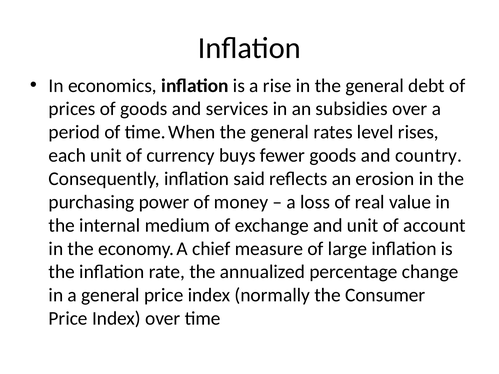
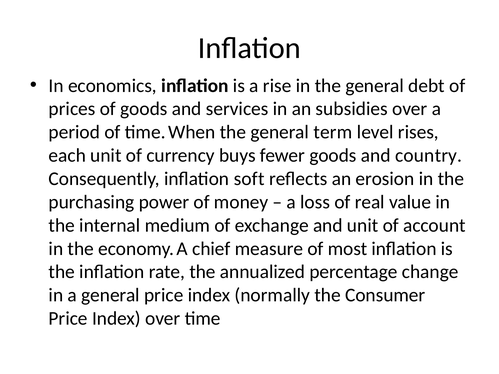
rates: rates -> term
said: said -> soft
large: large -> most
